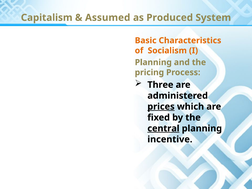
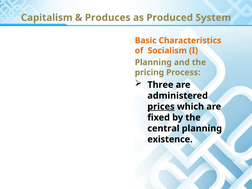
Assumed: Assumed -> Produces
central underline: present -> none
incentive: incentive -> existence
